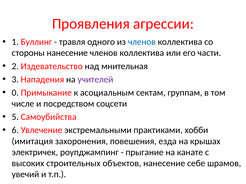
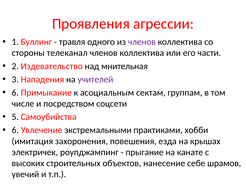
членов at (142, 42) colour: blue -> purple
стороны нанесение: нанесение -> телеканал
0 at (15, 93): 0 -> 6
